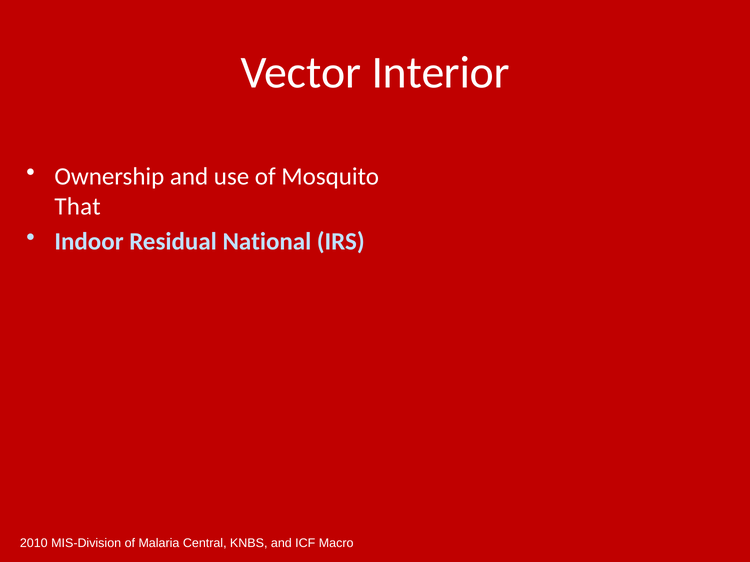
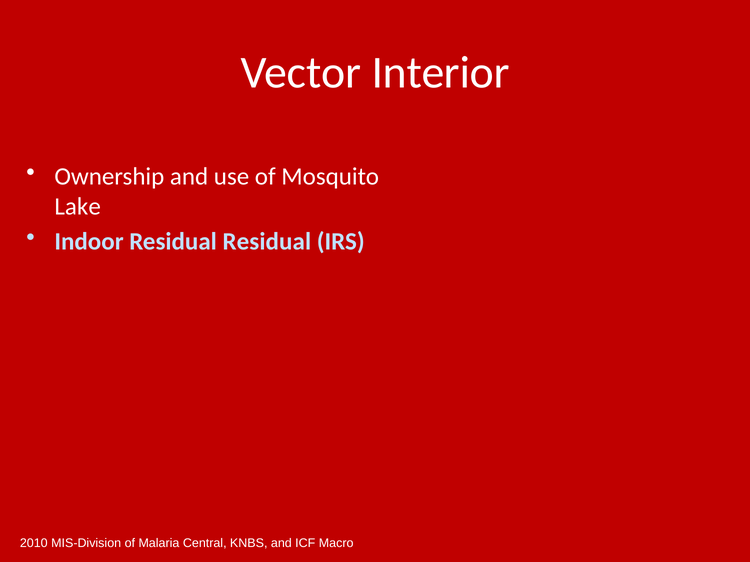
That: That -> Lake
Residual National: National -> Residual
